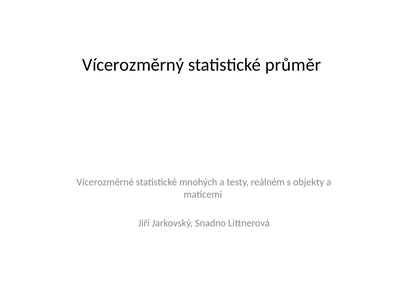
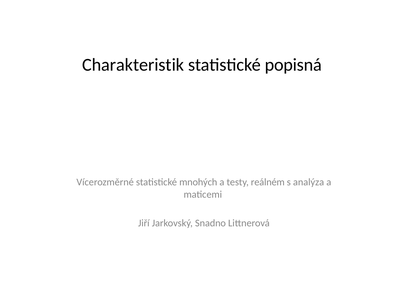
Vícerozměrný: Vícerozměrný -> Charakteristik
průměr: průměr -> popisná
objekty: objekty -> analýza
